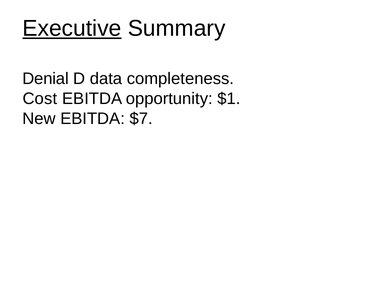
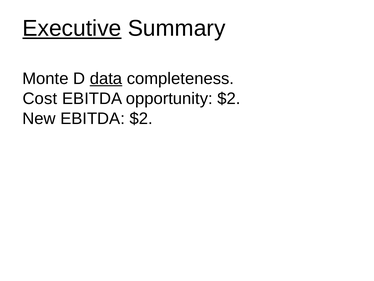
Denial: Denial -> Monte
data underline: none -> present
opportunity $1: $1 -> $2
EBITDA $7: $7 -> $2
